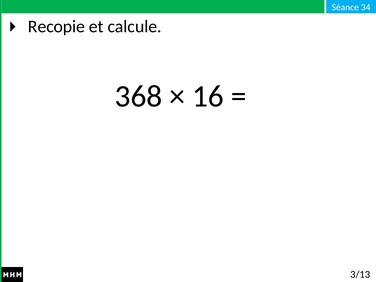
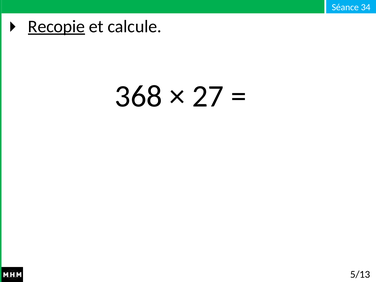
Recopie underline: none -> present
16: 16 -> 27
3/13: 3/13 -> 5/13
